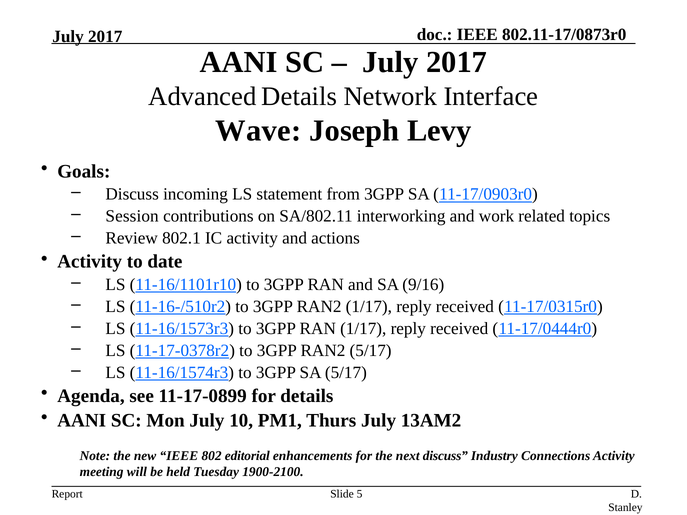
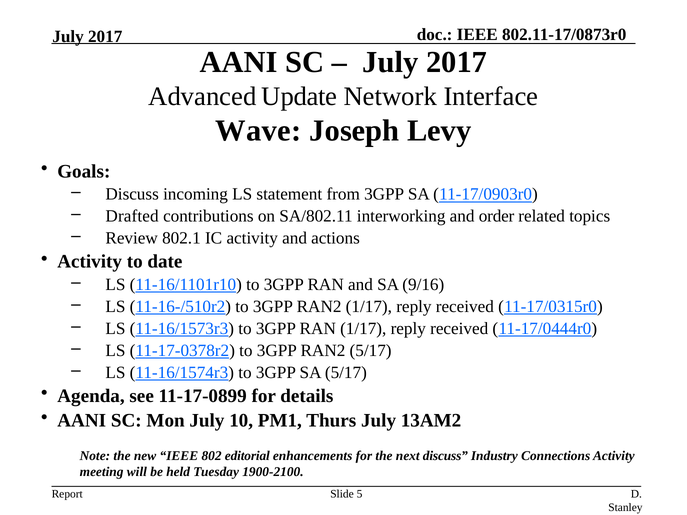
Advanced Details: Details -> Update
Session: Session -> Drafted
work: work -> order
